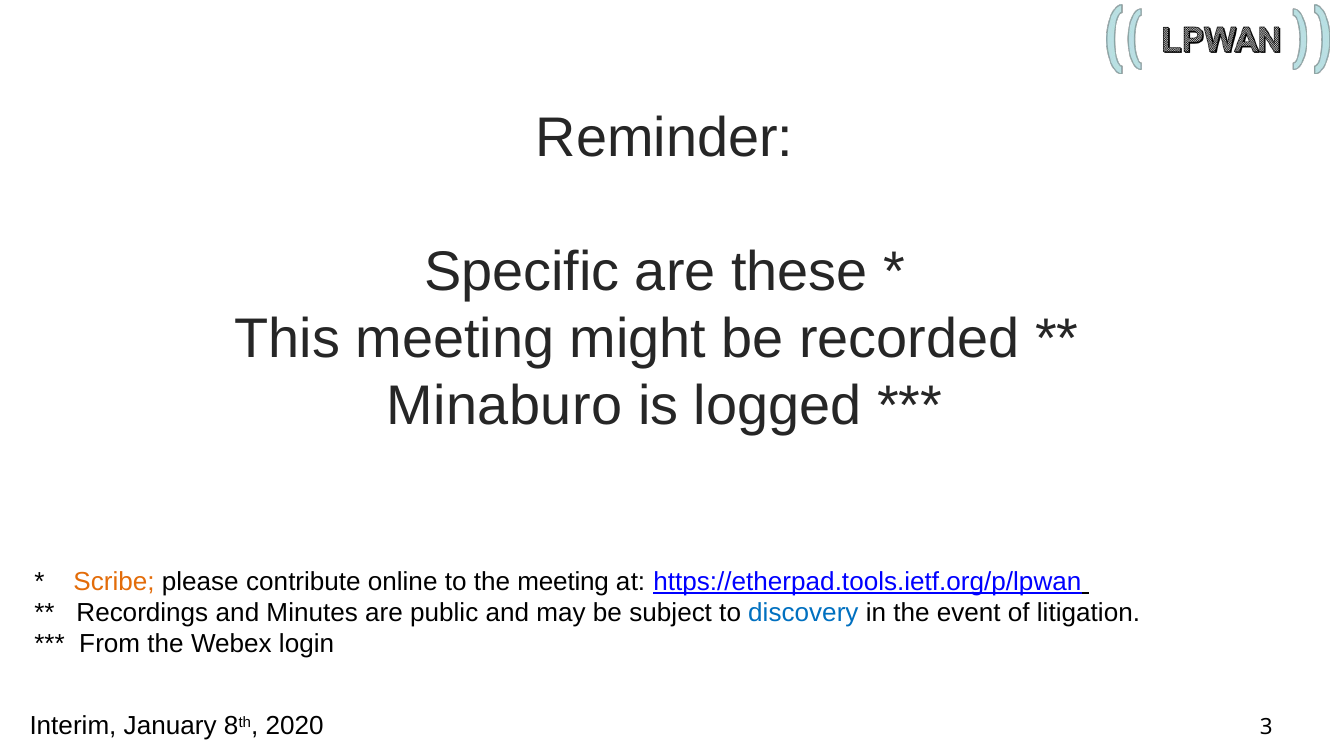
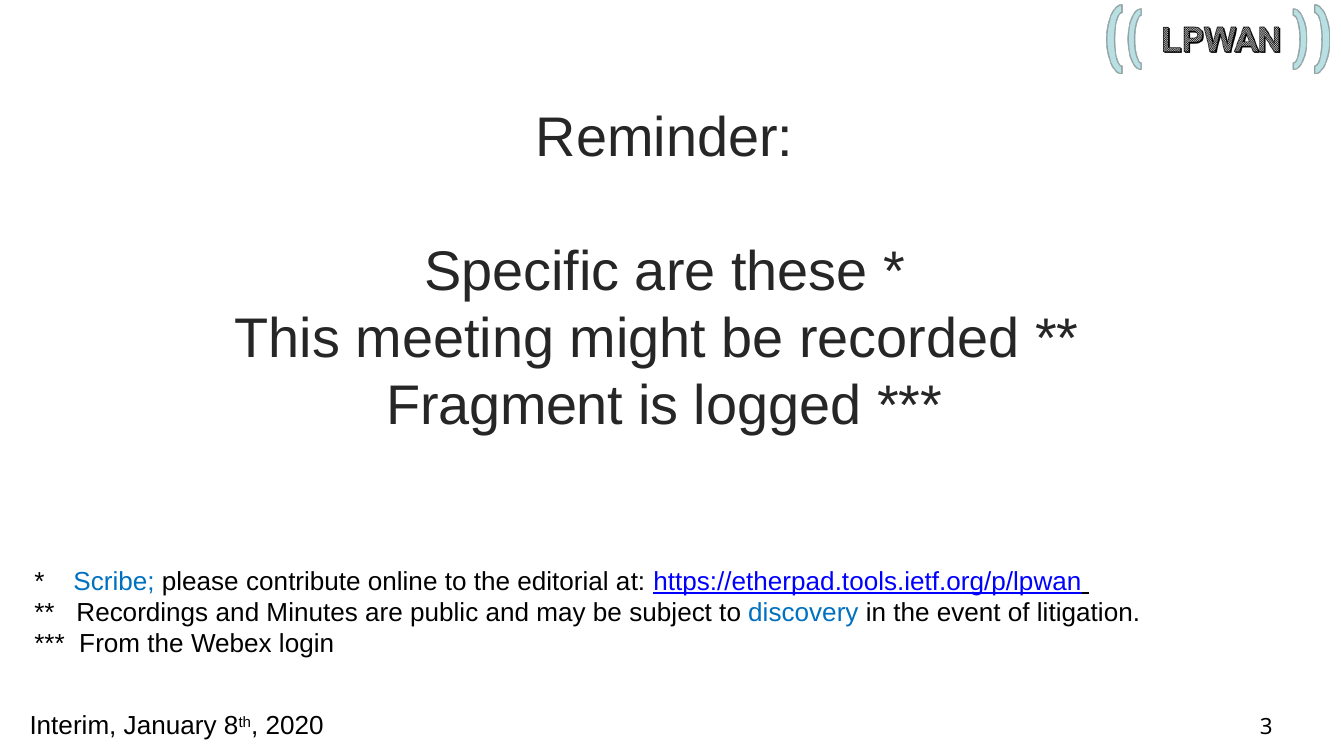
Minaburo: Minaburo -> Fragment
Scribe colour: orange -> blue
the meeting: meeting -> editorial
